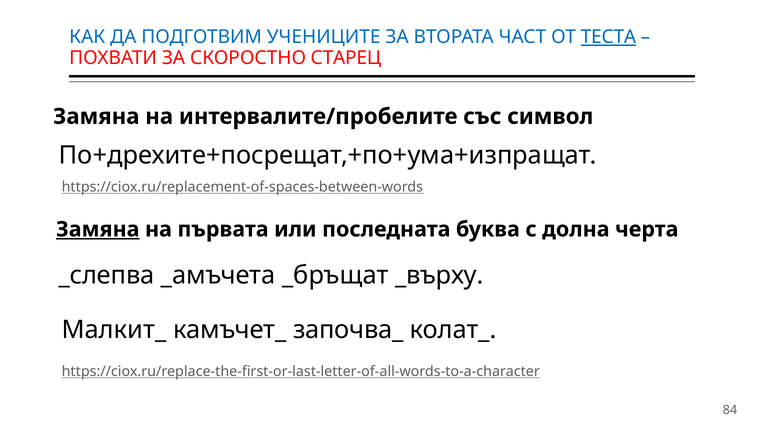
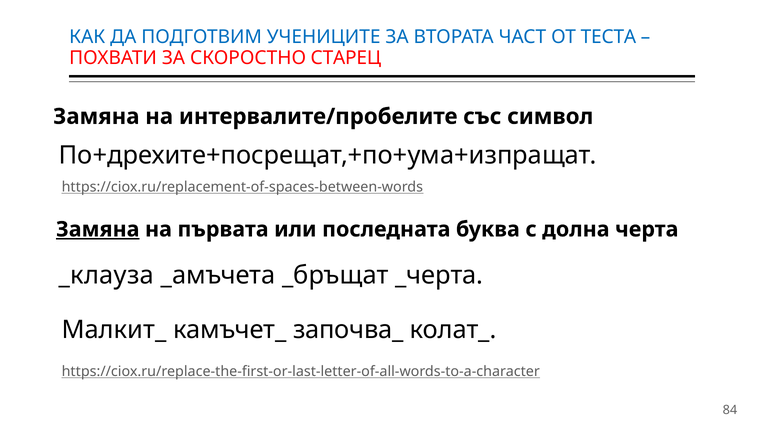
ТЕСТА underline: present -> none
_слепва: _слепва -> _клауза
_върху: _върху -> _черта
